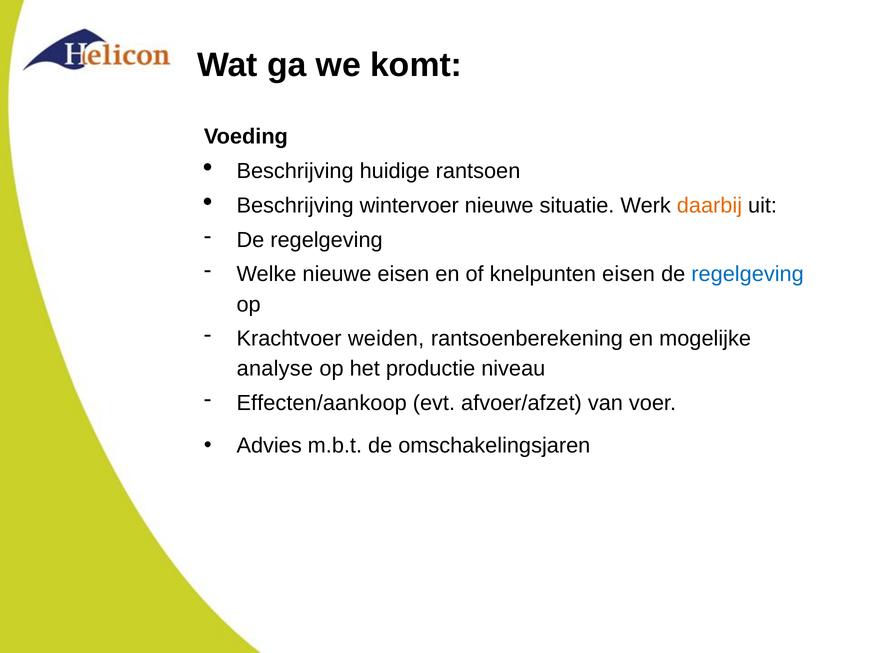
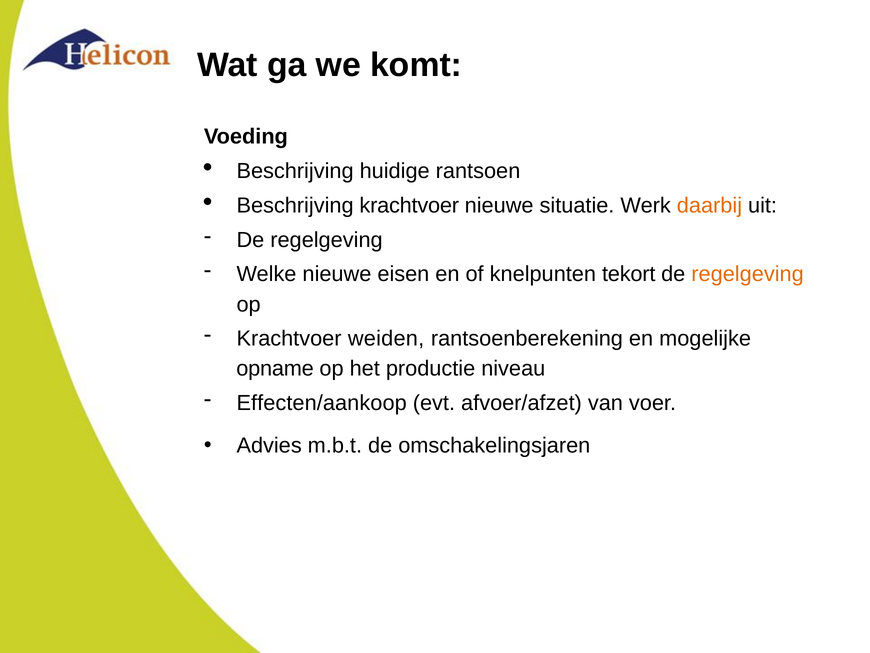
Beschrijving wintervoer: wintervoer -> krachtvoer
knelpunten eisen: eisen -> tekort
regelgeving at (748, 274) colour: blue -> orange
analyse: analyse -> opname
